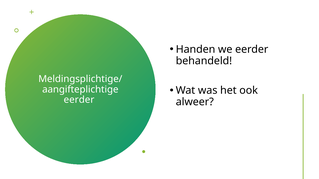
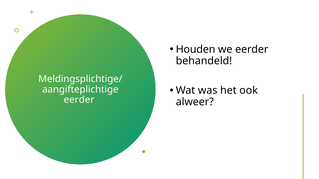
Handen: Handen -> Houden
